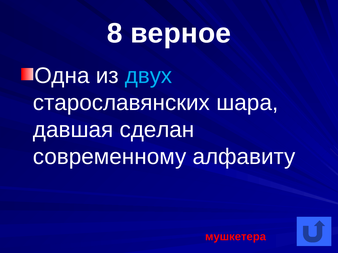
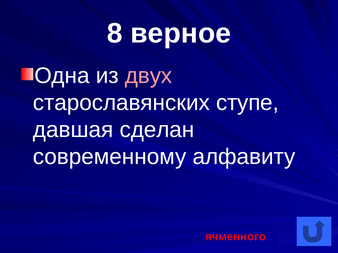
двух colour: light blue -> pink
шара: шара -> ступе
мушкетера: мушкетера -> ячменного
